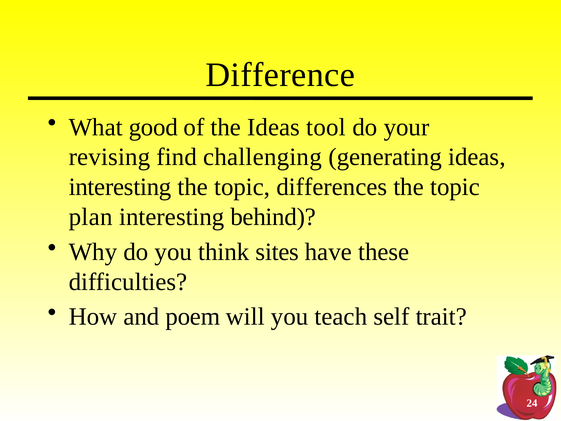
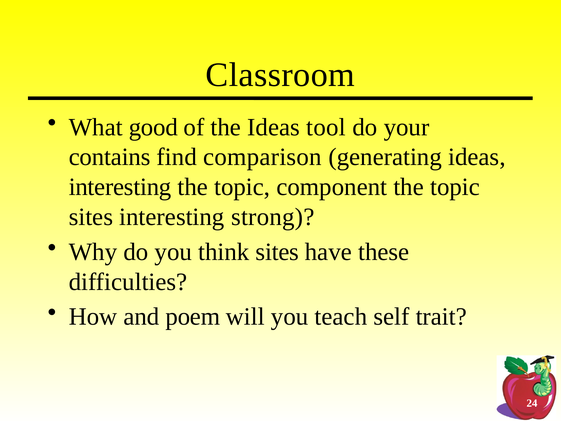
Difference: Difference -> Classroom
revising: revising -> contains
challenging: challenging -> comparison
differences: differences -> component
plan at (91, 217): plan -> sites
behind: behind -> strong
